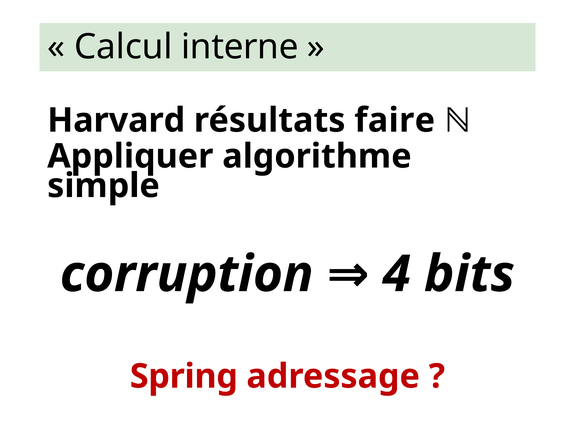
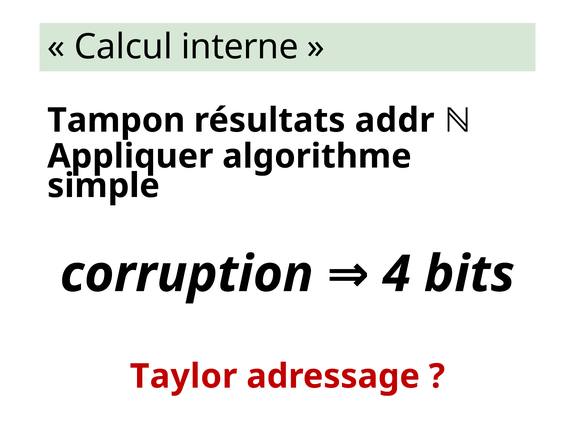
Harvard: Harvard -> Tampon
faire: faire -> addr
Spring: Spring -> Taylor
